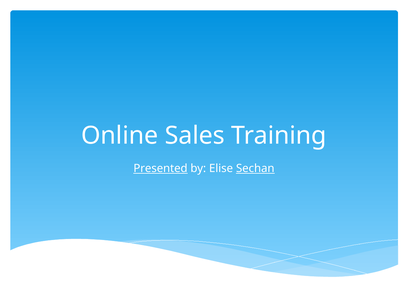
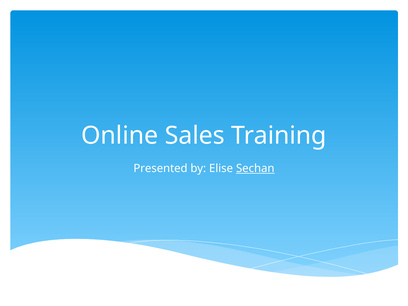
Presented underline: present -> none
